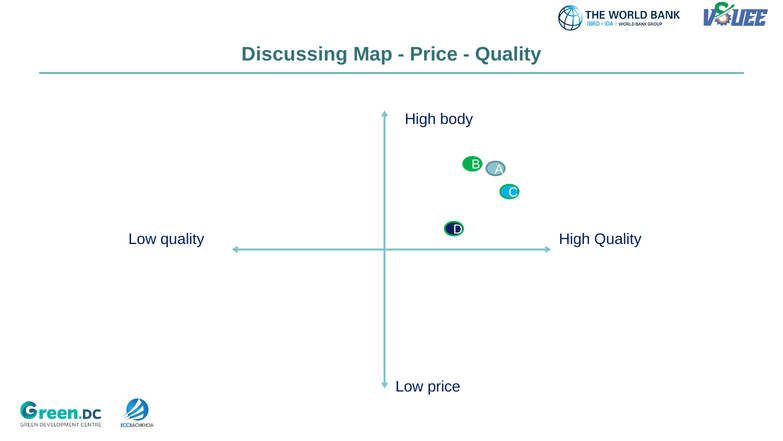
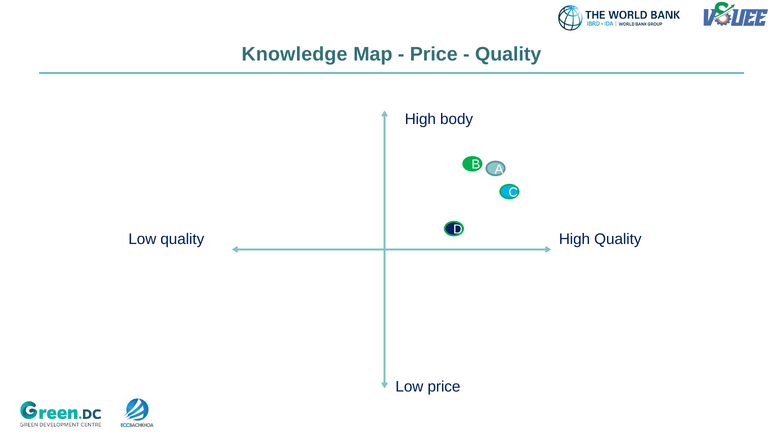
Discussing: Discussing -> Knowledge
